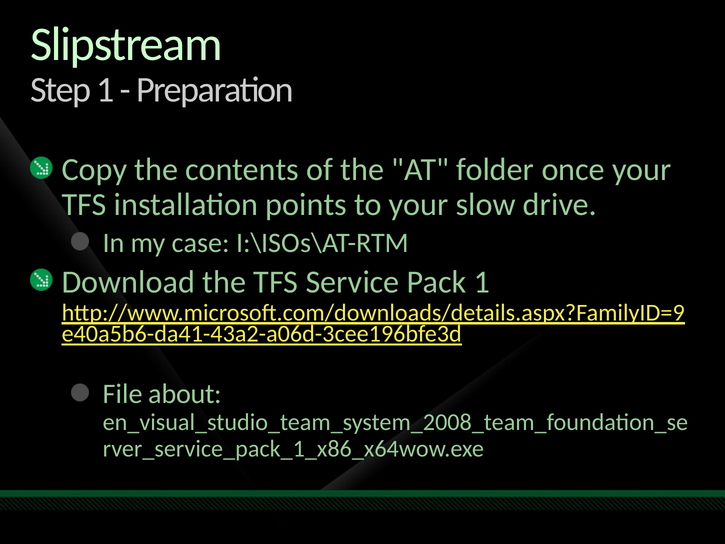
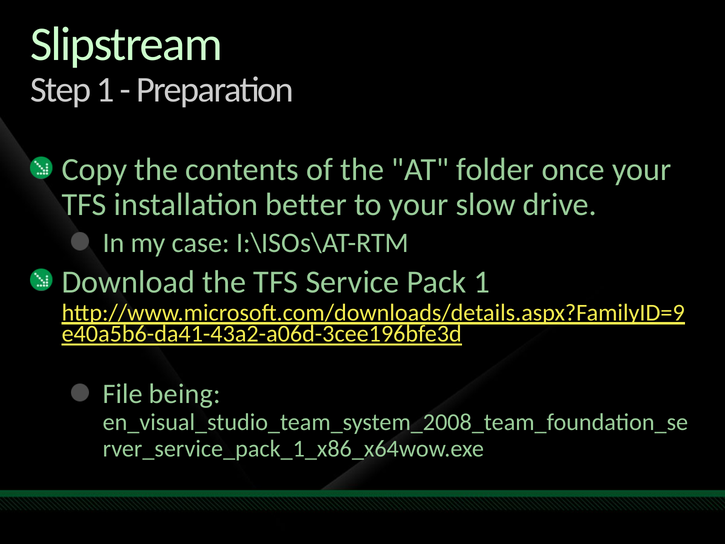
points: points -> better
about: about -> being
